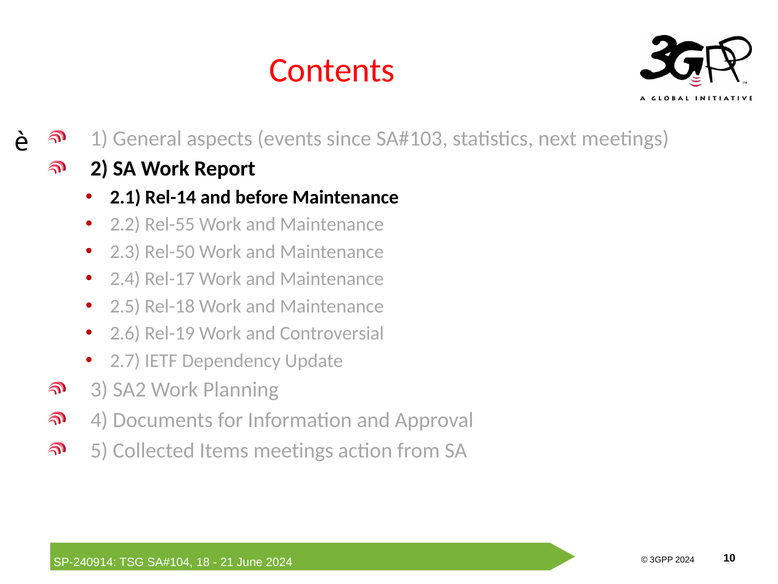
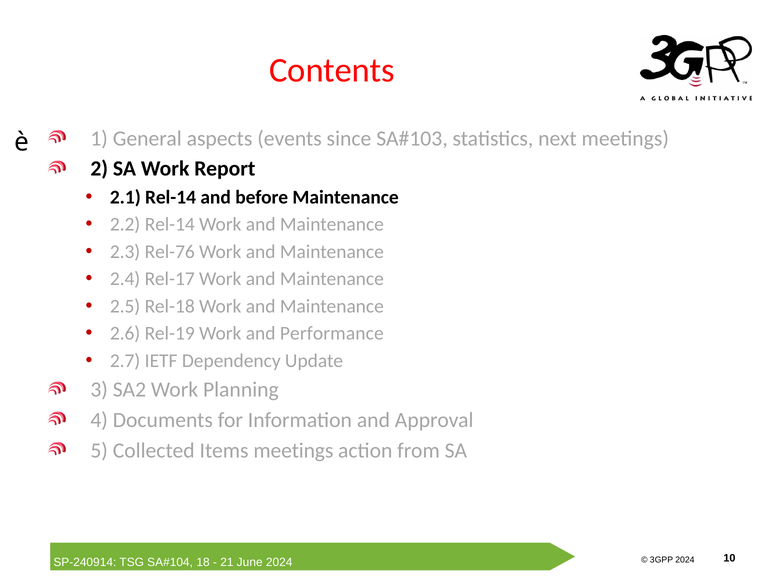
2.2 Rel-55: Rel-55 -> Rel-14
Rel-50: Rel-50 -> Rel-76
Controversial: Controversial -> Performance
